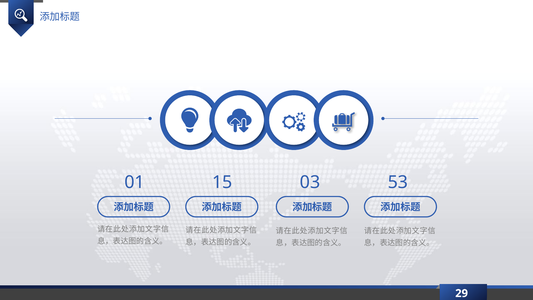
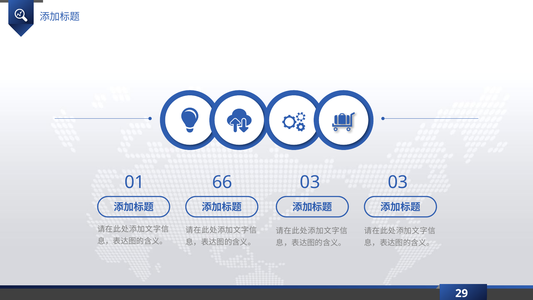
15: 15 -> 66
03 53: 53 -> 03
